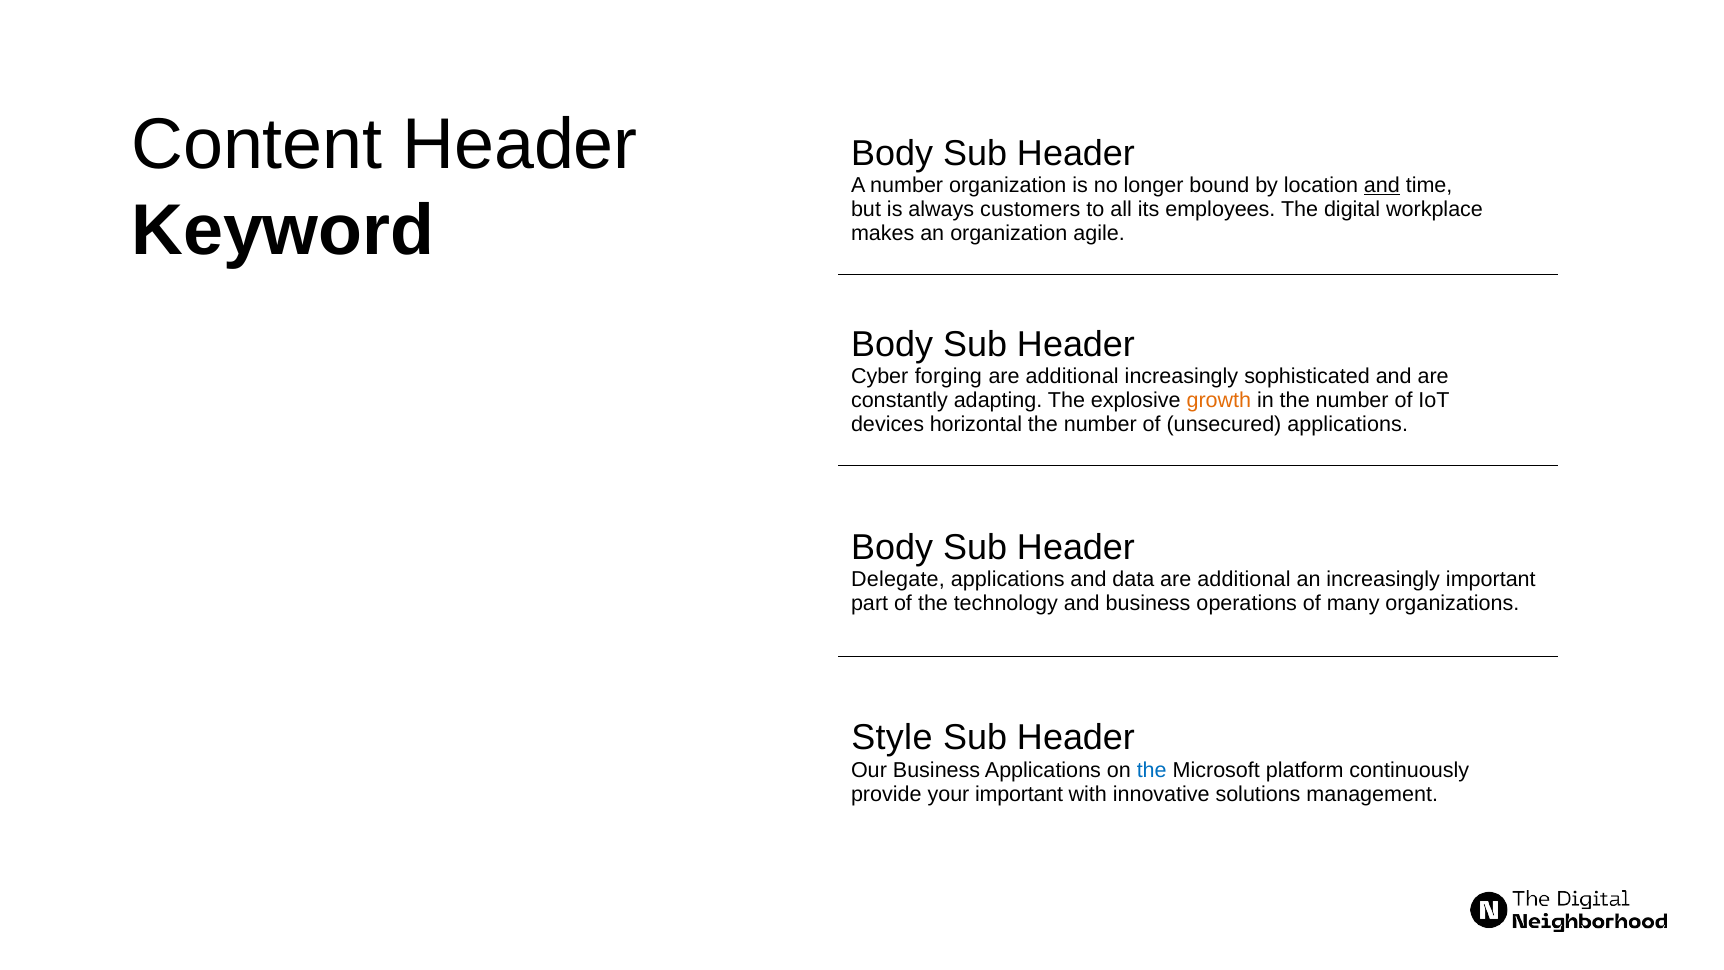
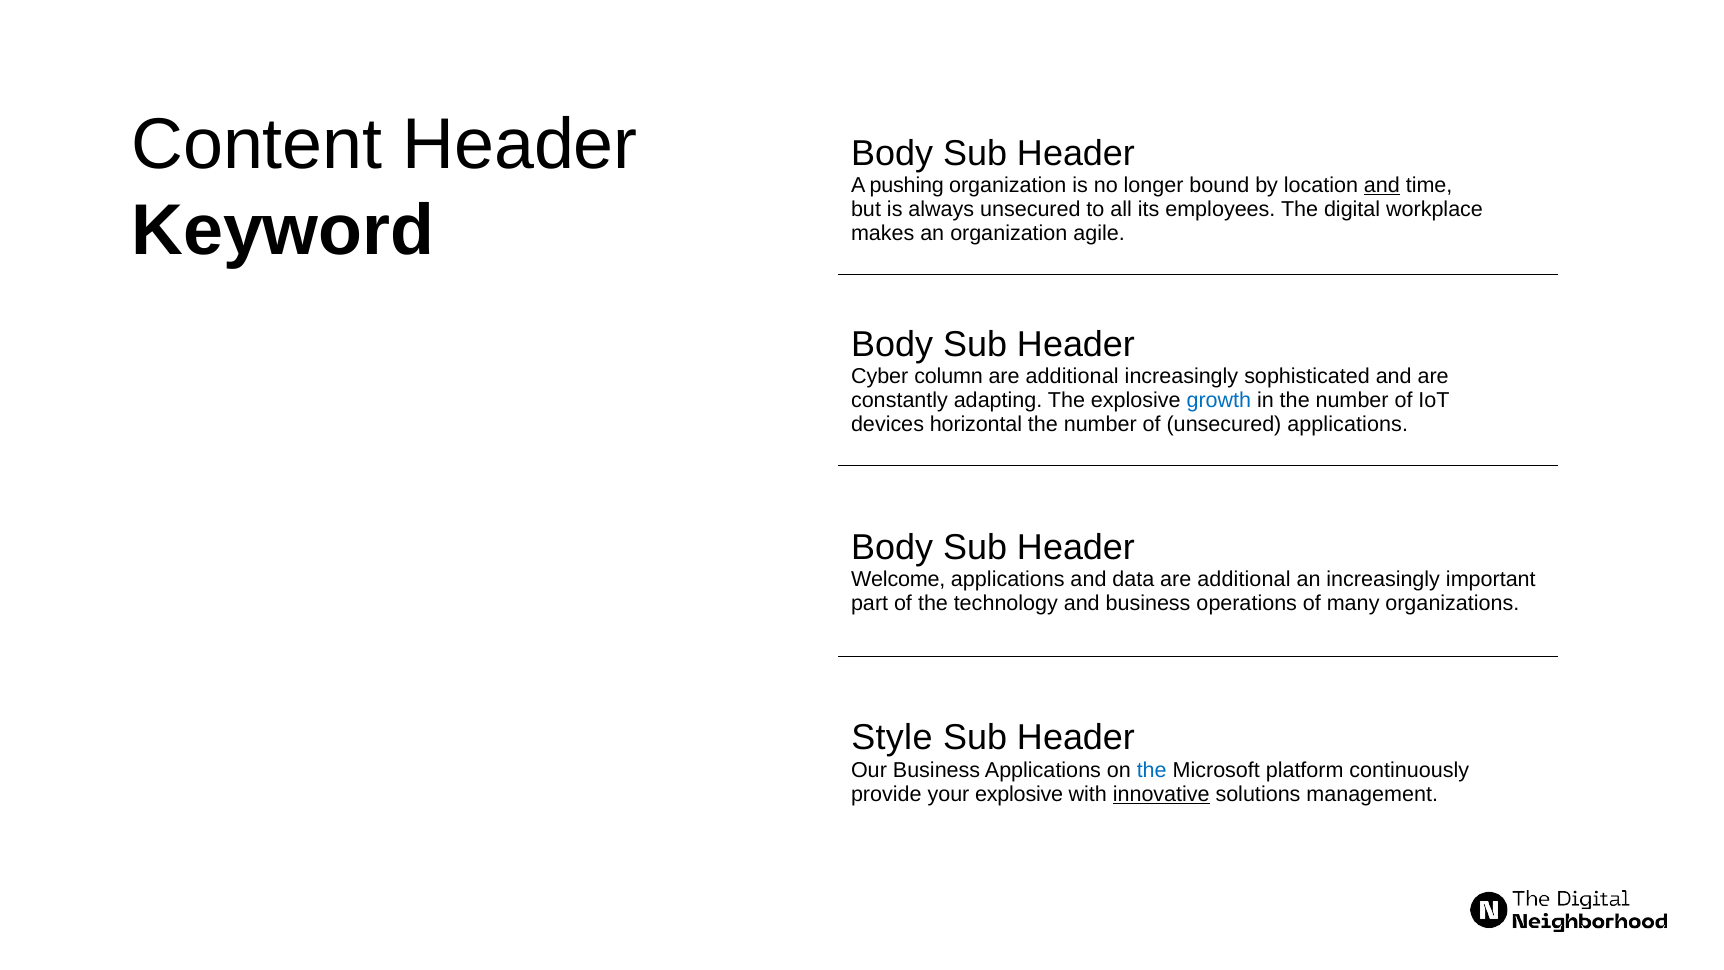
A number: number -> pushing
always customers: customers -> unsecured
forging: forging -> column
growth colour: orange -> blue
Delegate: Delegate -> Welcome
your important: important -> explosive
innovative underline: none -> present
